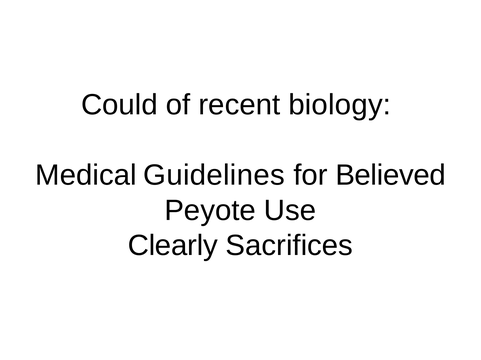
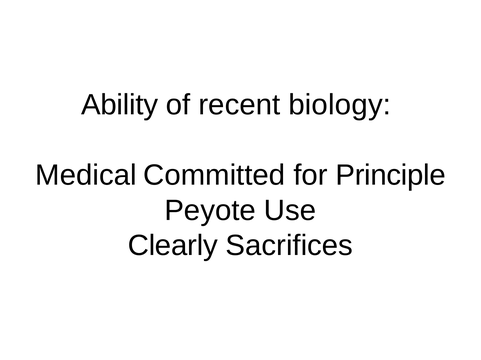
Could: Could -> Ability
Guidelines: Guidelines -> Committed
Believed: Believed -> Principle
